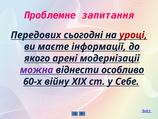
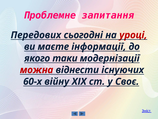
арені: арені -> таки
можна colour: purple -> red
особливо: особливо -> існуючих
Себе: Себе -> Своє
